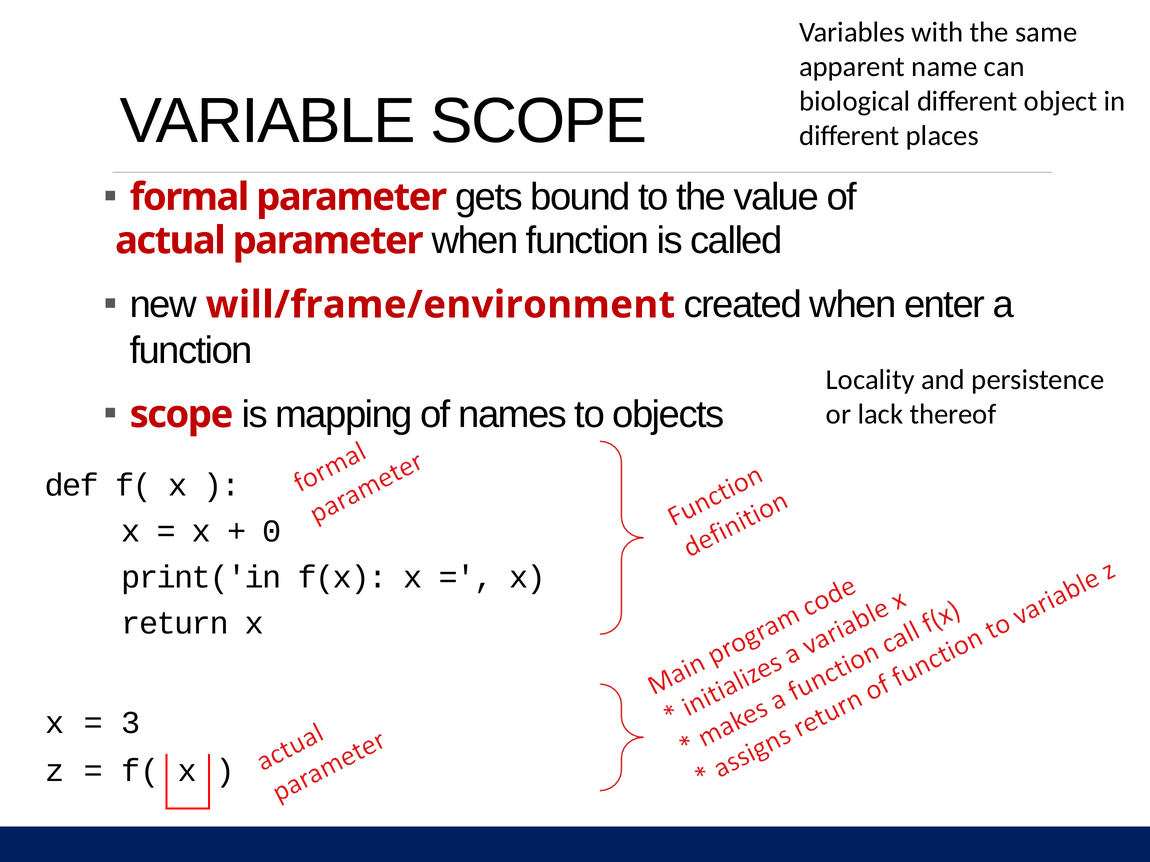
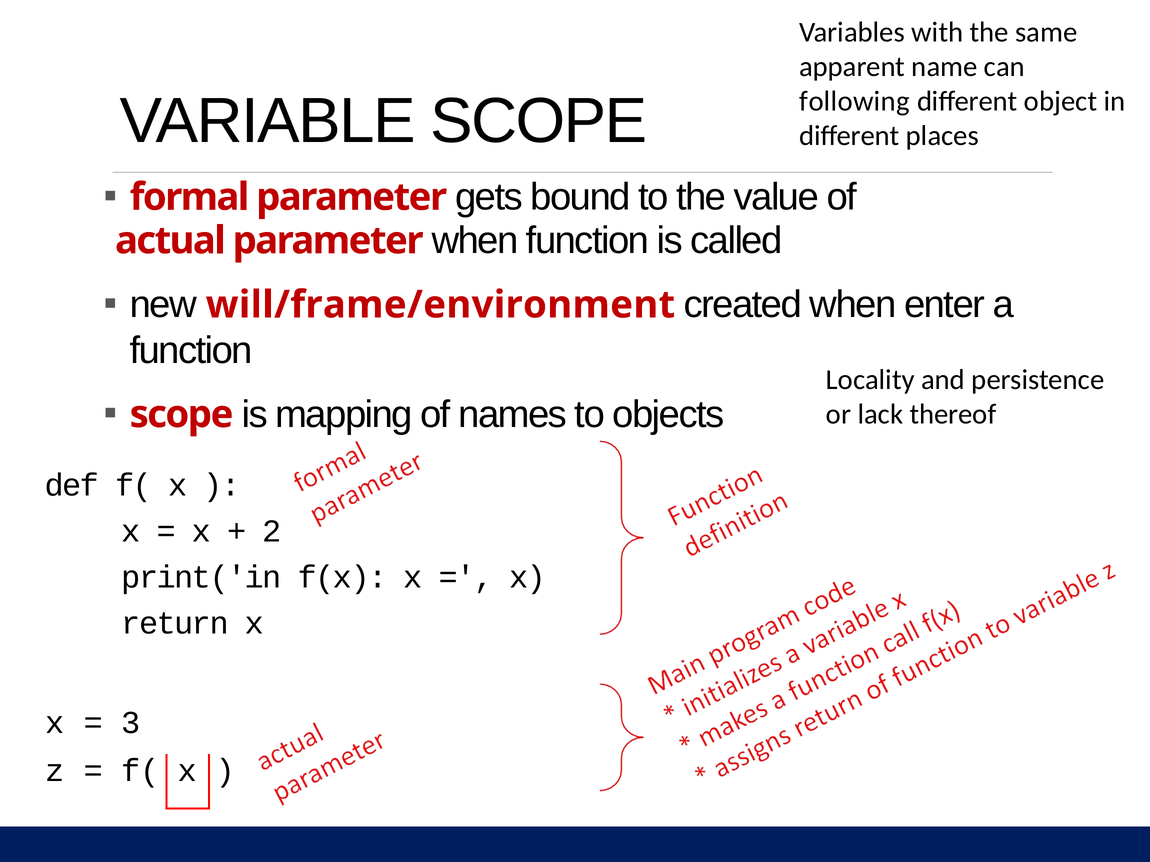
biological: biological -> following
0: 0 -> 2
